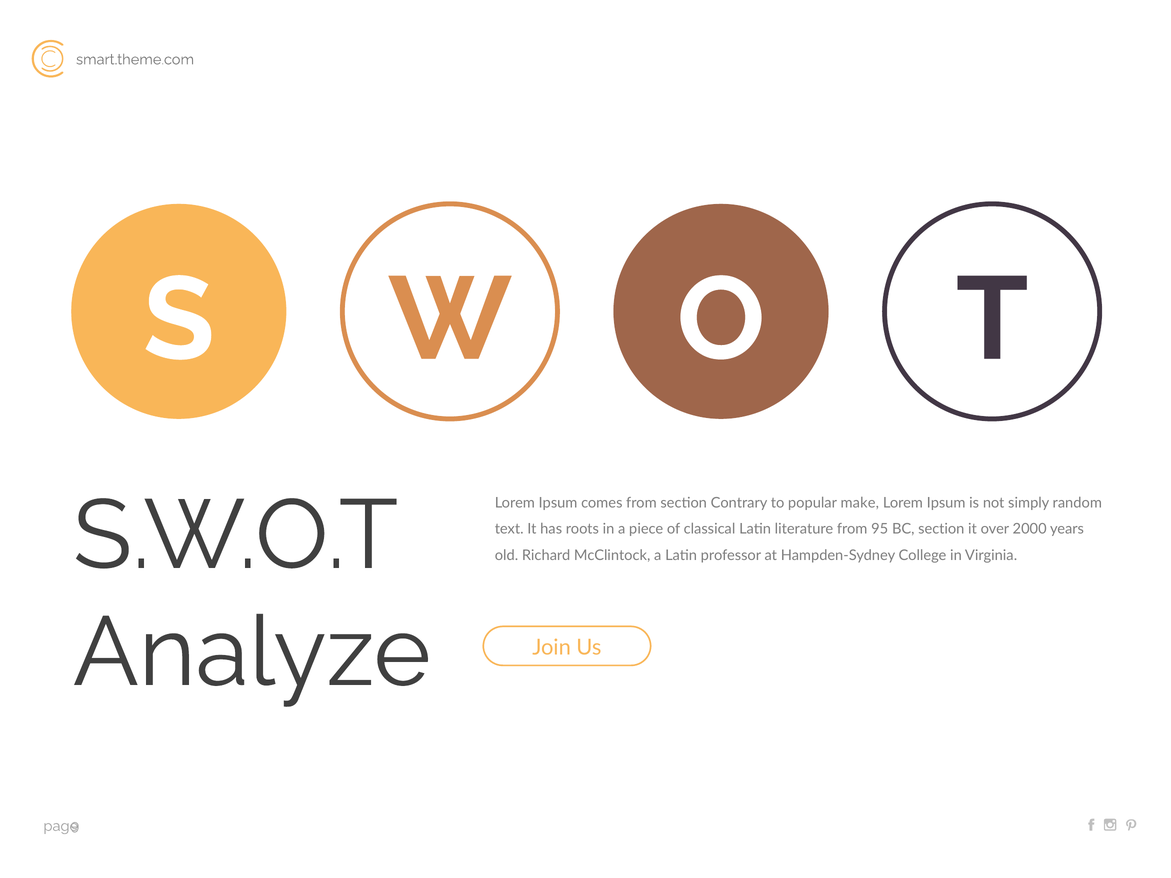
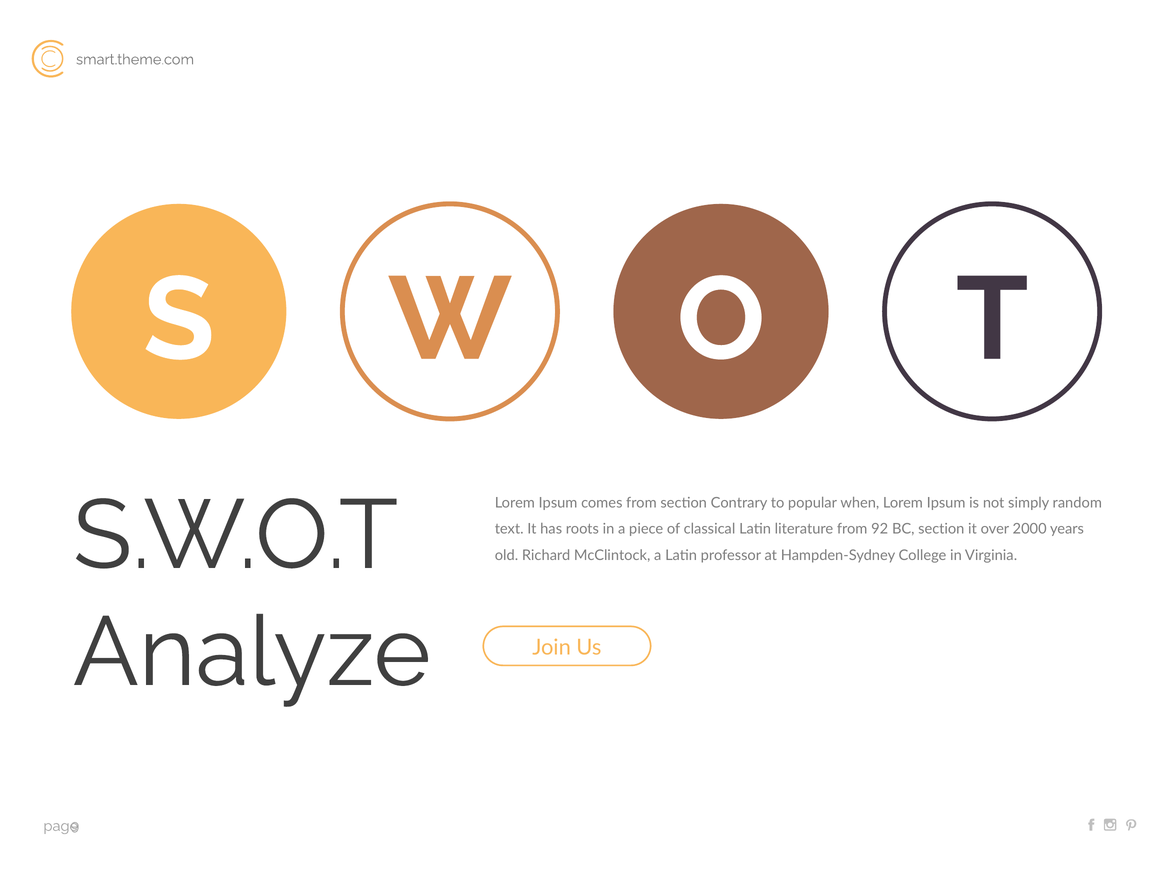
make: make -> when
95: 95 -> 92
